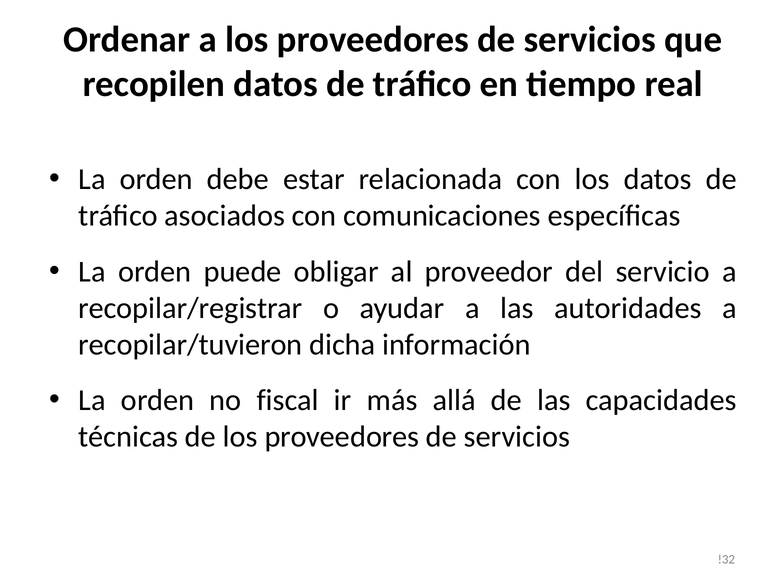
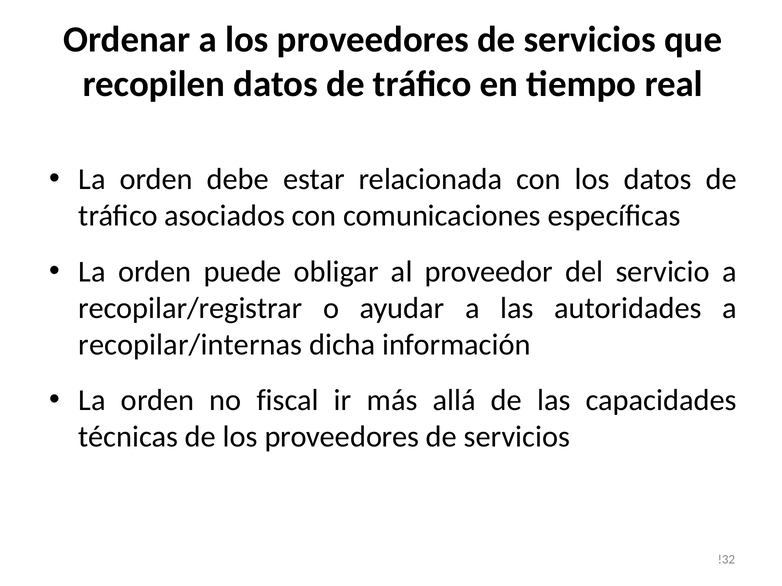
recopilar/tuvieron: recopilar/tuvieron -> recopilar/internas
